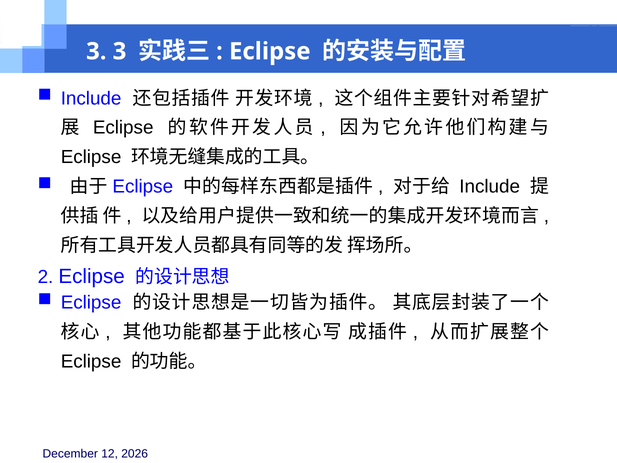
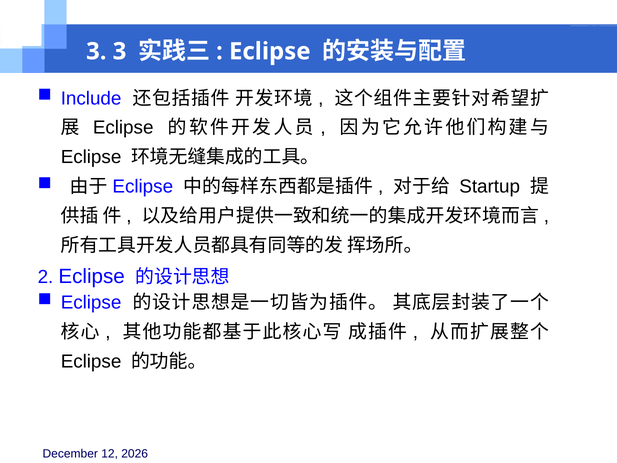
Include at (490, 186): Include -> Startup
